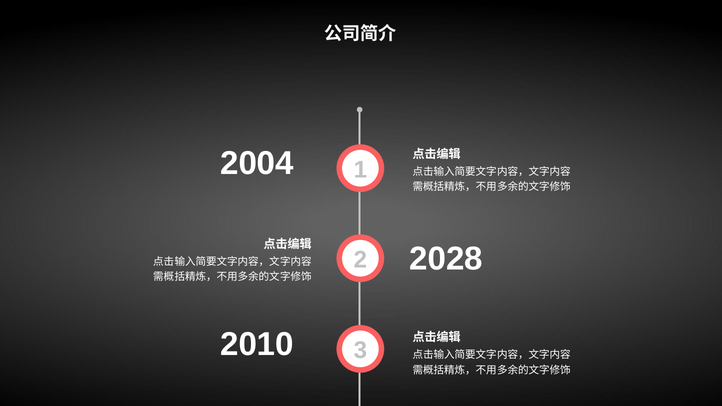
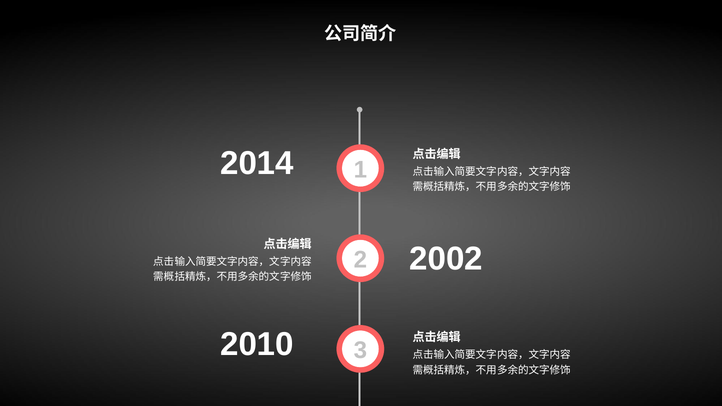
2004: 2004 -> 2014
2028: 2028 -> 2002
